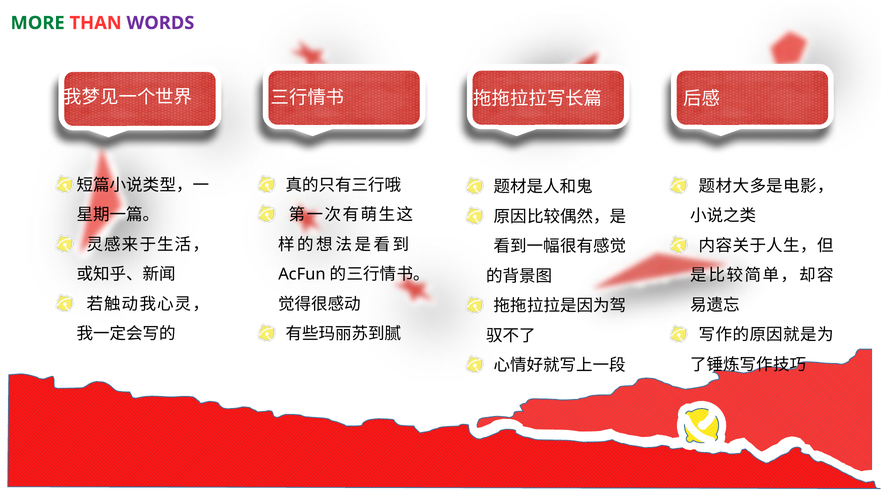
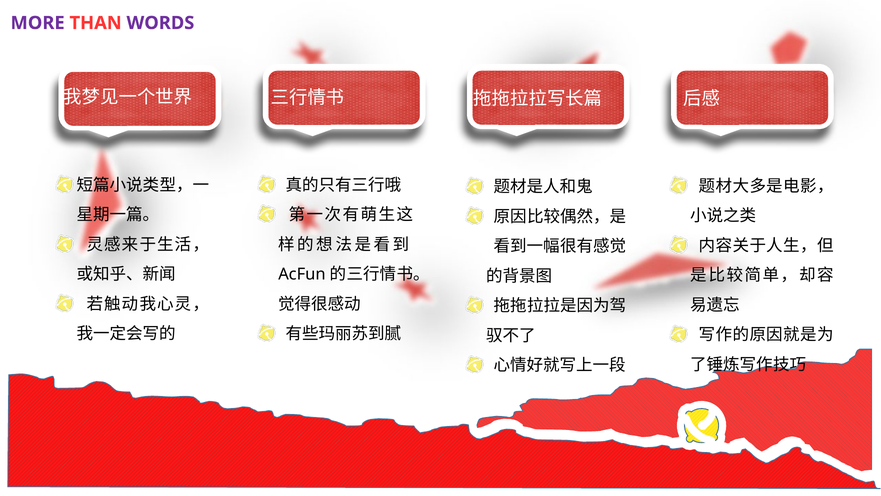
MORE colour: green -> purple
